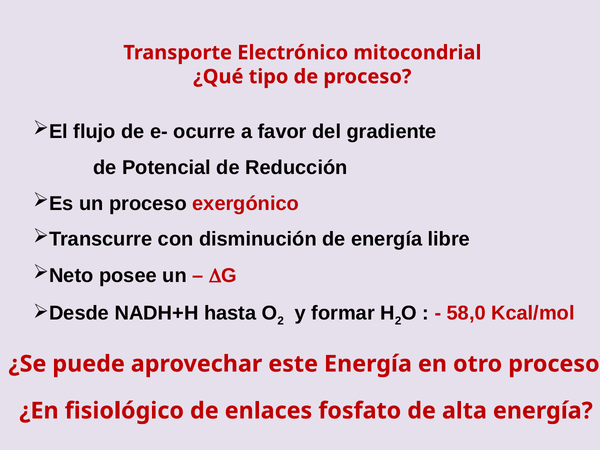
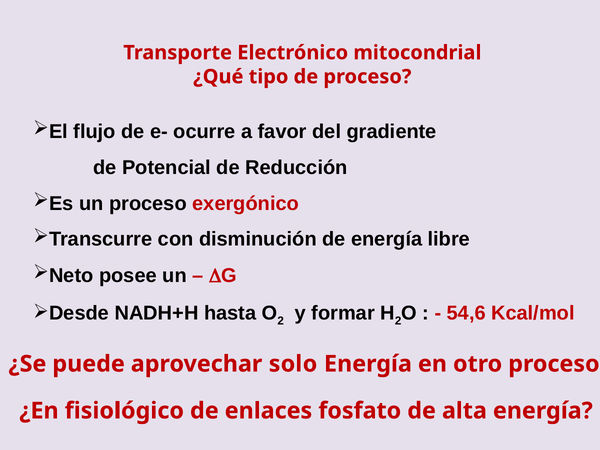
58,0: 58,0 -> 54,6
este: este -> solo
